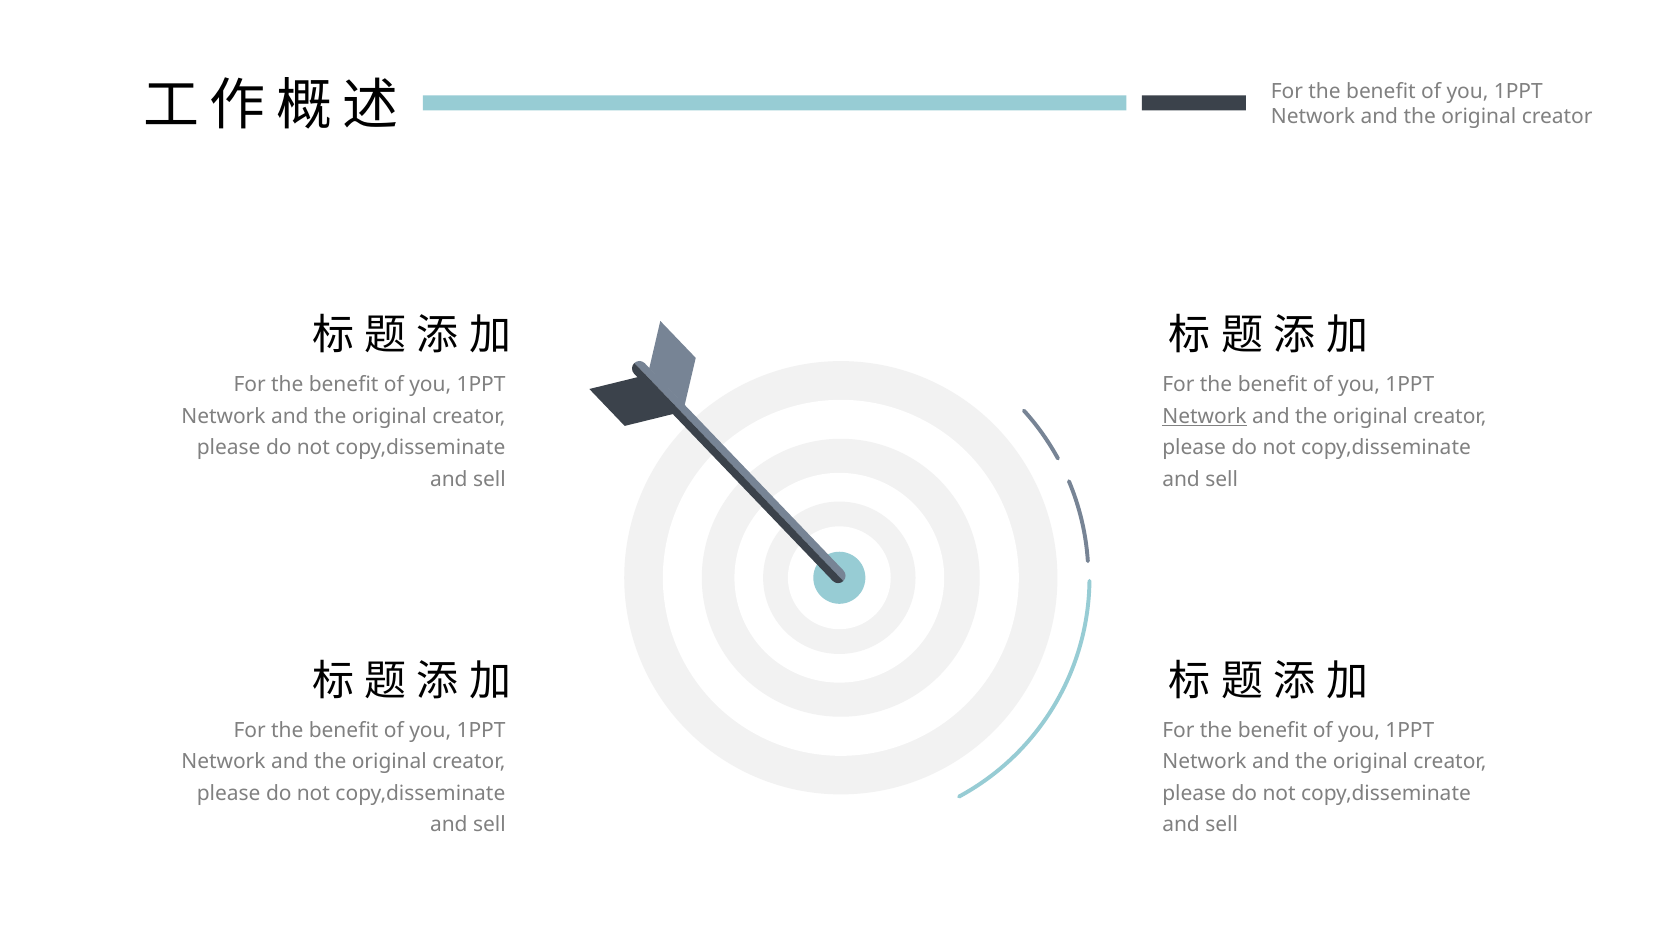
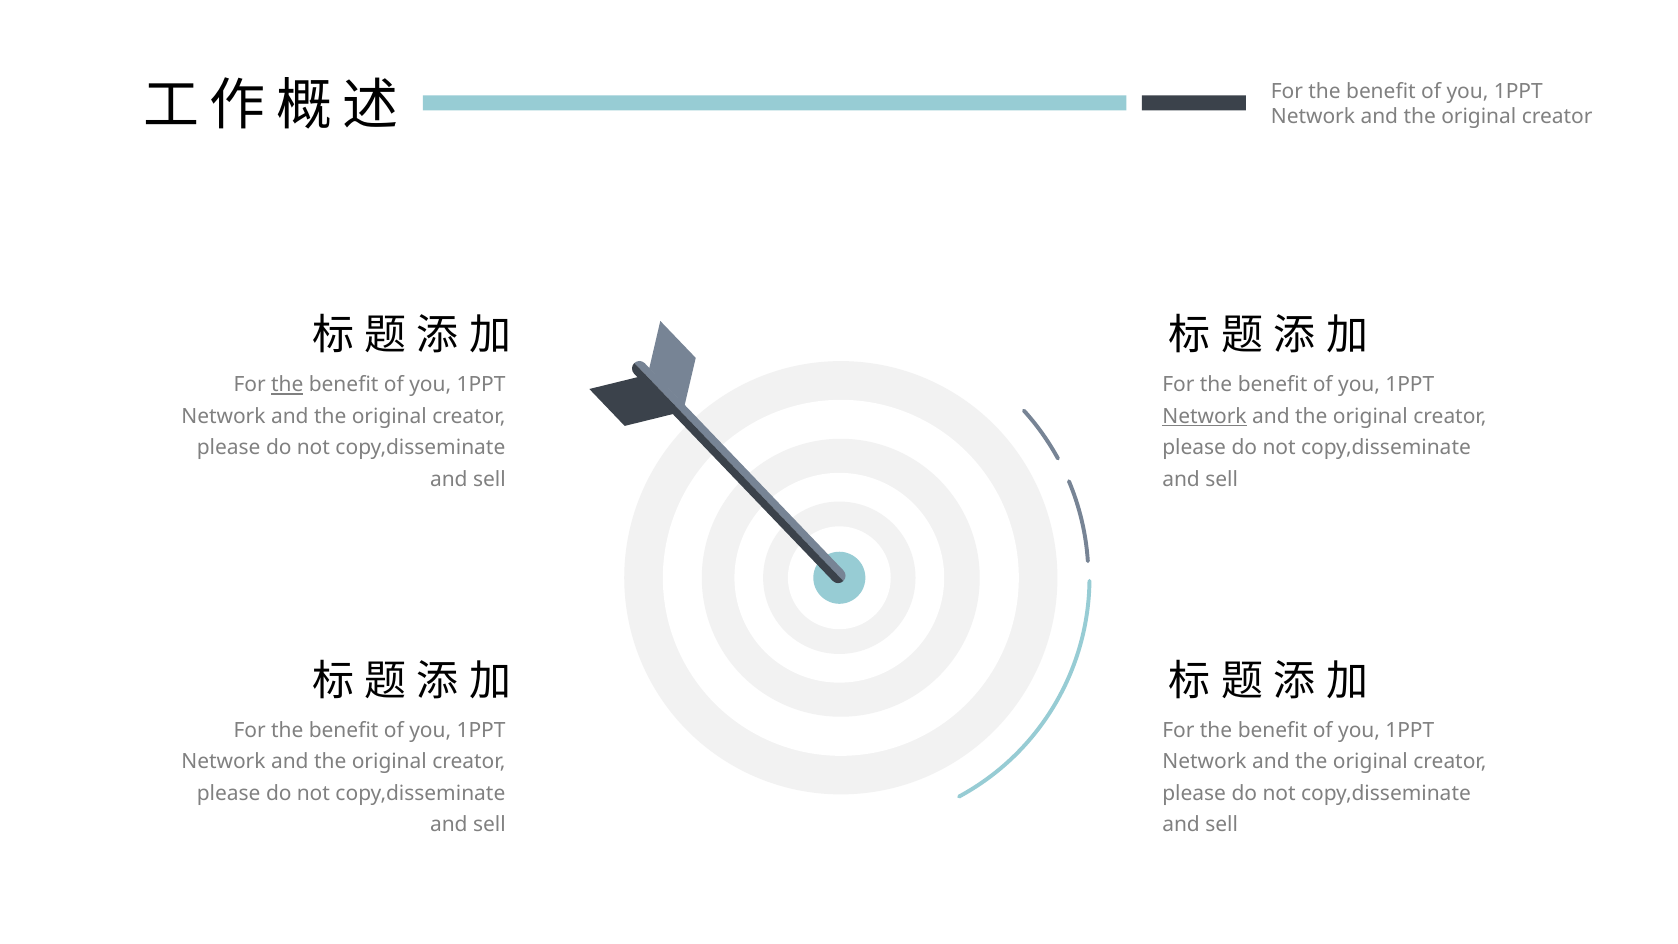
the at (287, 385) underline: none -> present
